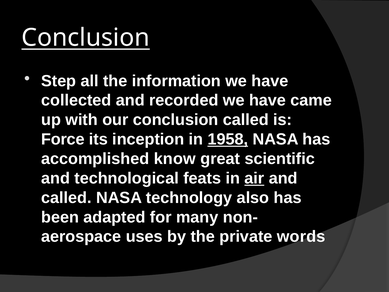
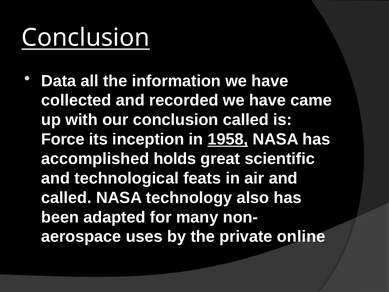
Step: Step -> Data
know: know -> holds
air underline: present -> none
words: words -> online
